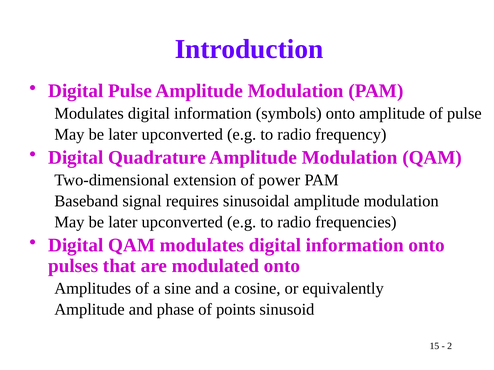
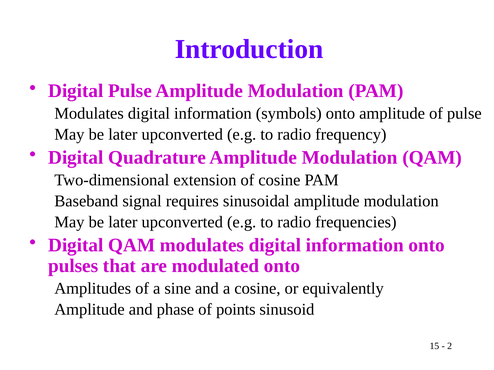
of power: power -> cosine
